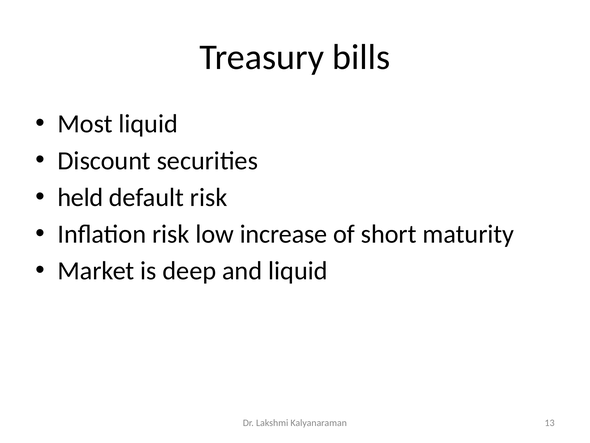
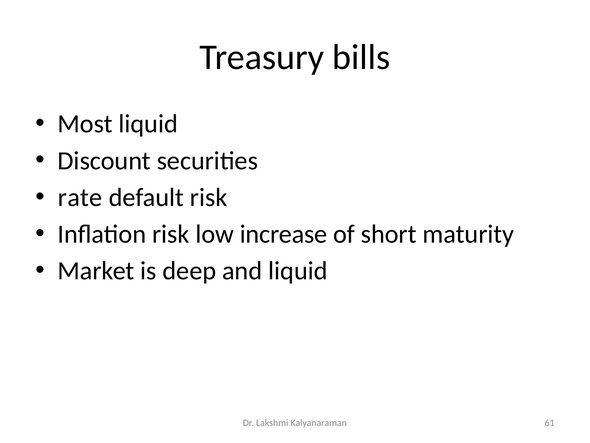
held: held -> rate
13: 13 -> 61
